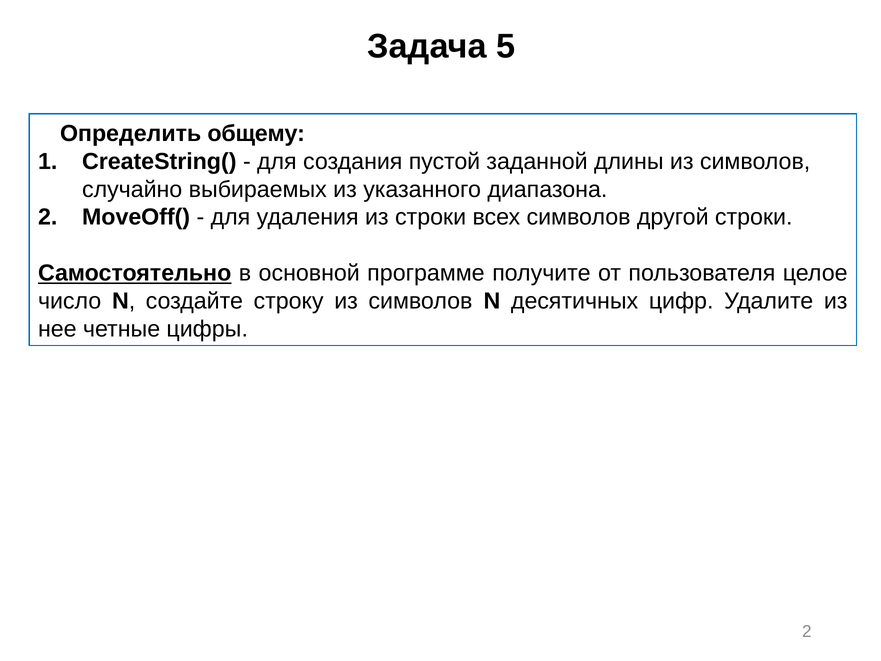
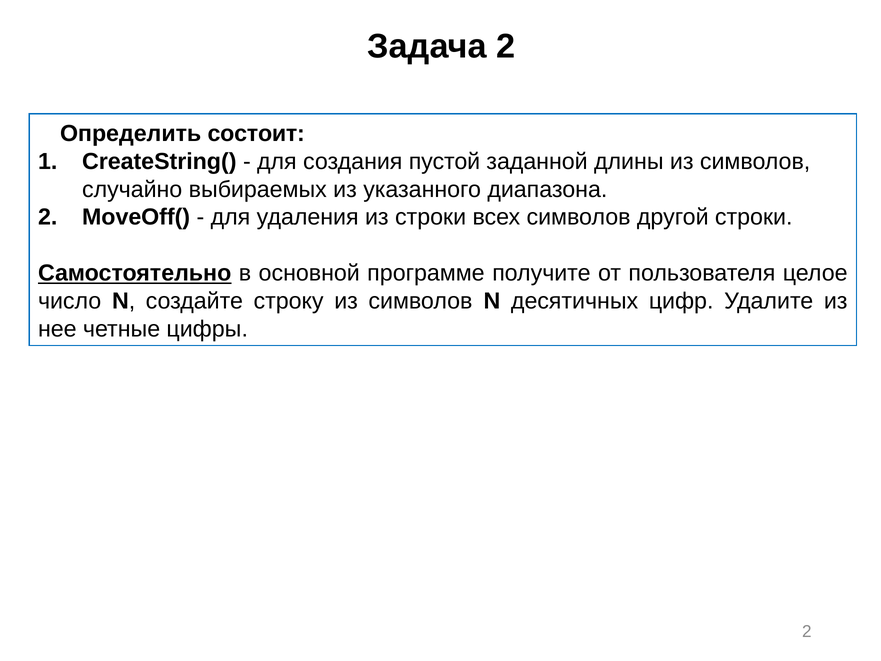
Задача 5: 5 -> 2
общему: общему -> состоит
